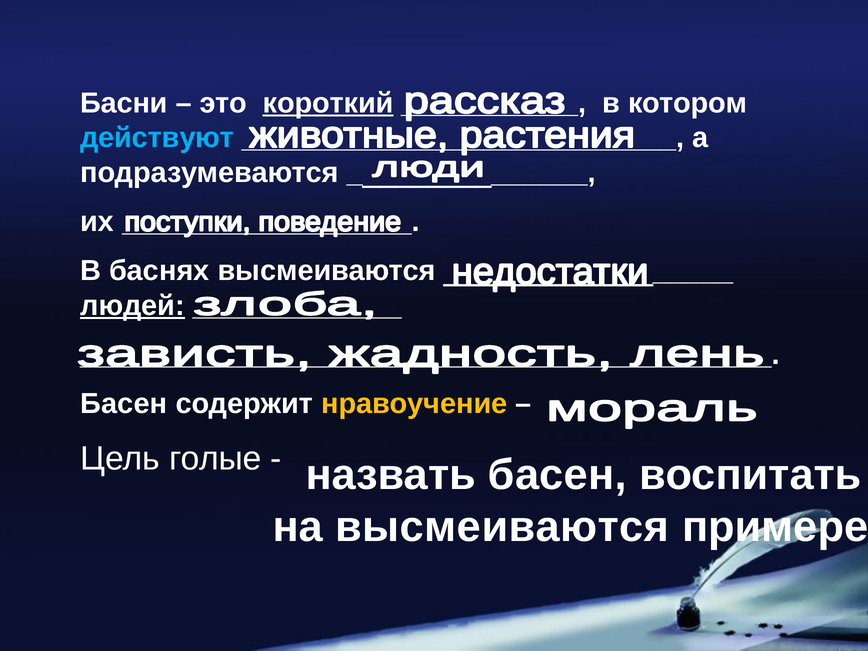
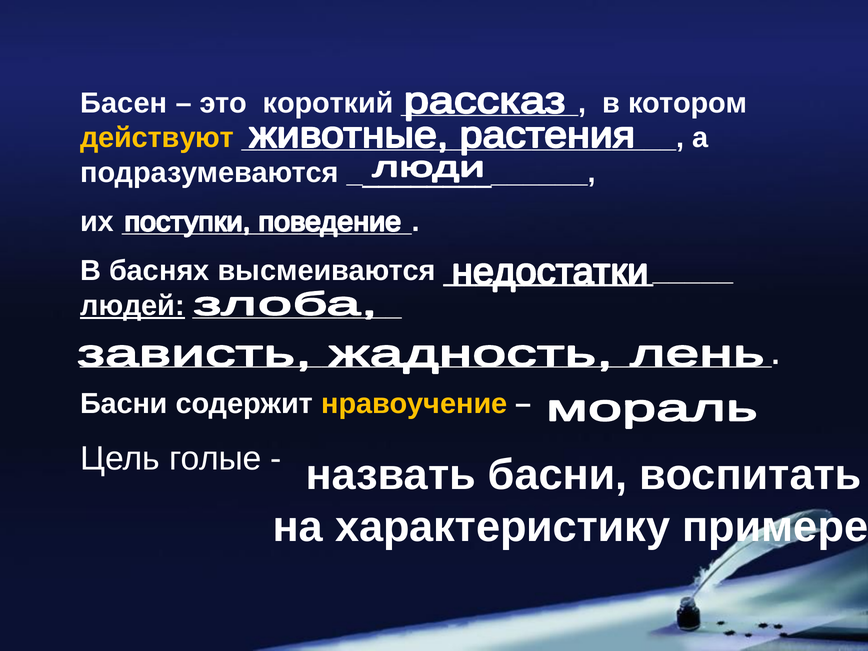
Басни: Басни -> Басен
короткий underline: present -> none
действуют colour: light blue -> yellow
Басен at (124, 404): Басен -> Басни
назвать басен: басен -> басни
на высмеиваются: высмеиваются -> характеристику
